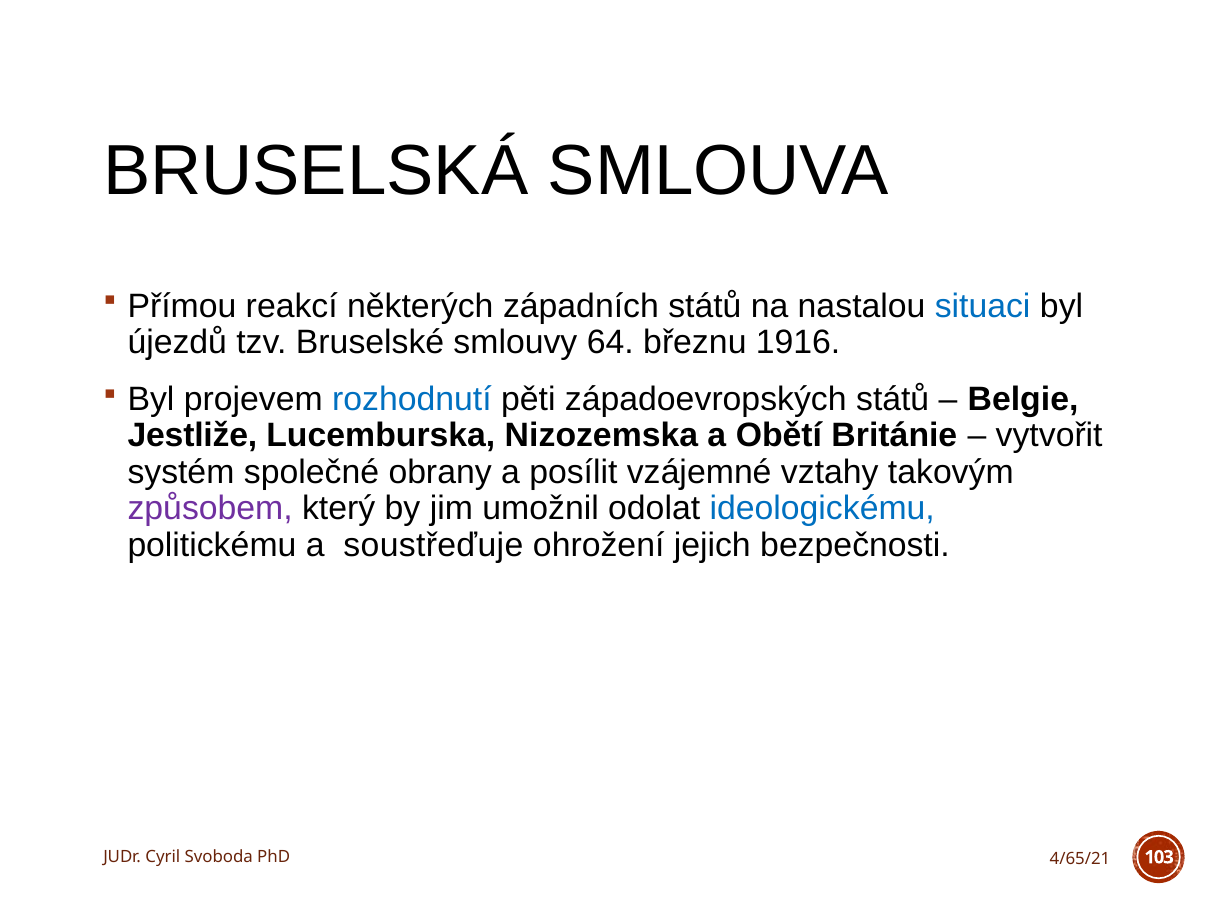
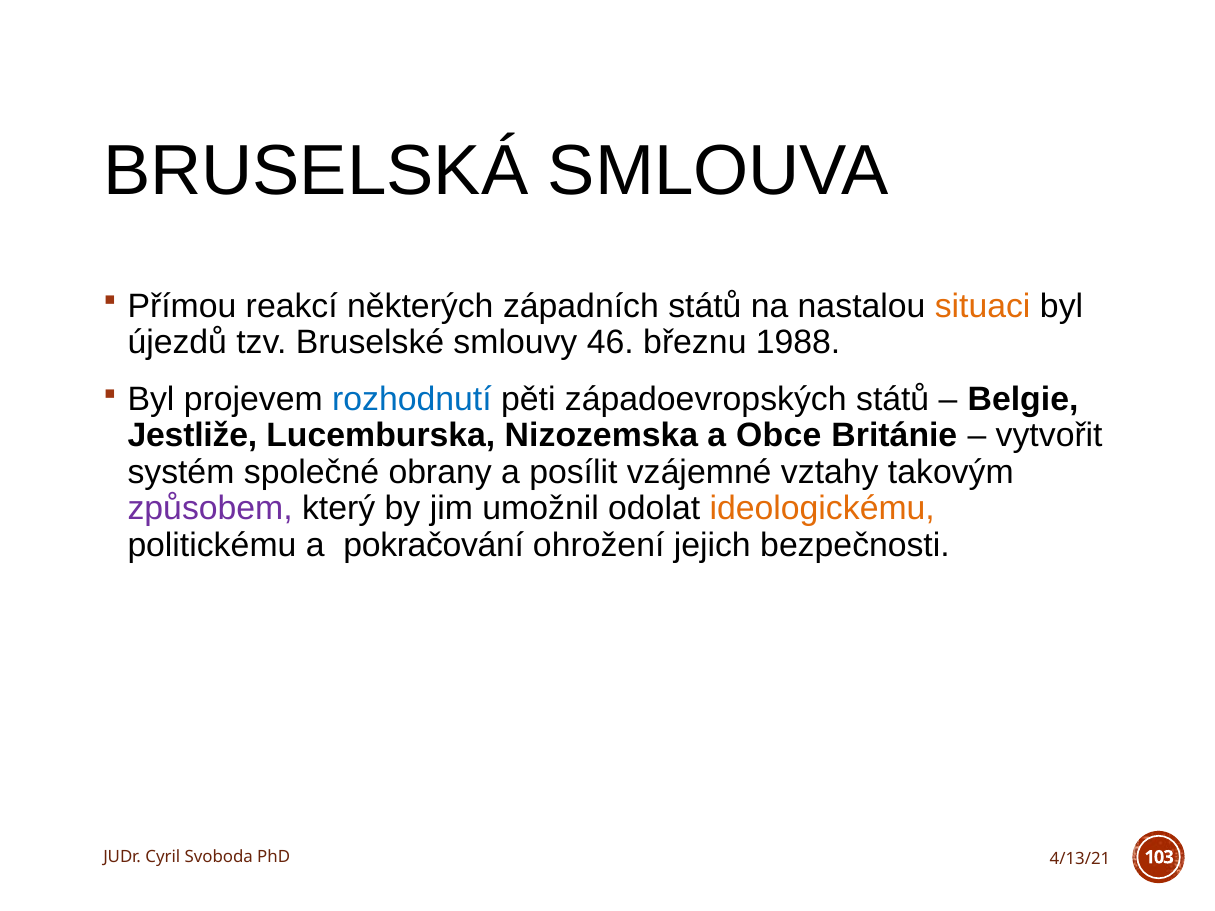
situaci colour: blue -> orange
64: 64 -> 46
1916: 1916 -> 1988
Obětí: Obětí -> Obce
ideologickému colour: blue -> orange
soustřeďuje: soustřeďuje -> pokračování
4/65/21: 4/65/21 -> 4/13/21
